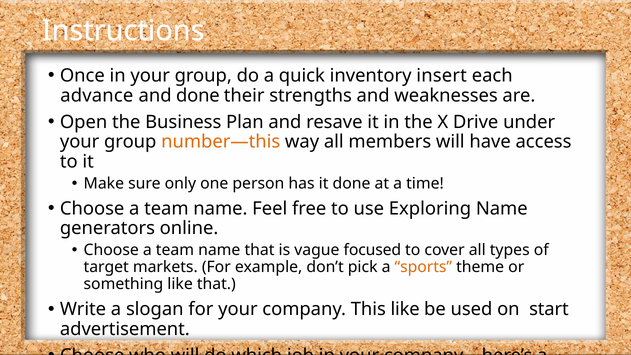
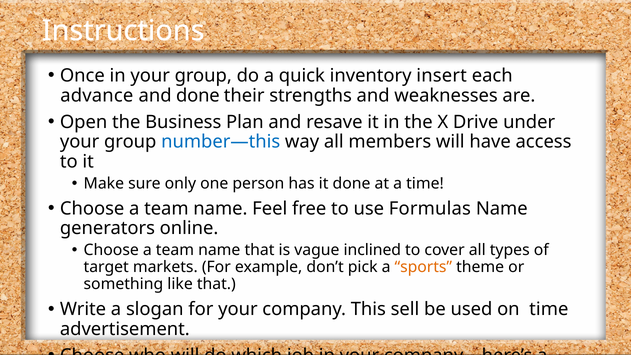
number—this colour: orange -> blue
Exploring: Exploring -> Formulas
focused: focused -> inclined
This like: like -> sell
on start: start -> time
